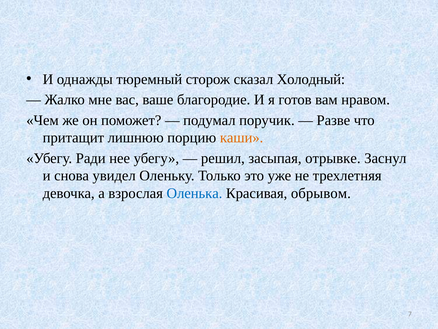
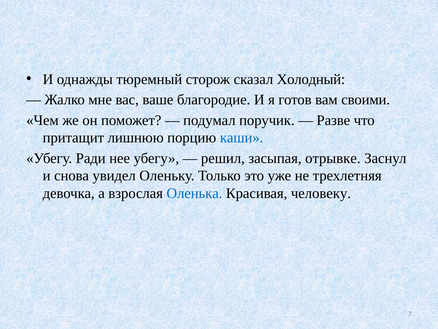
нравом: нравом -> своими
каши colour: orange -> blue
обрывом: обрывом -> человеку
